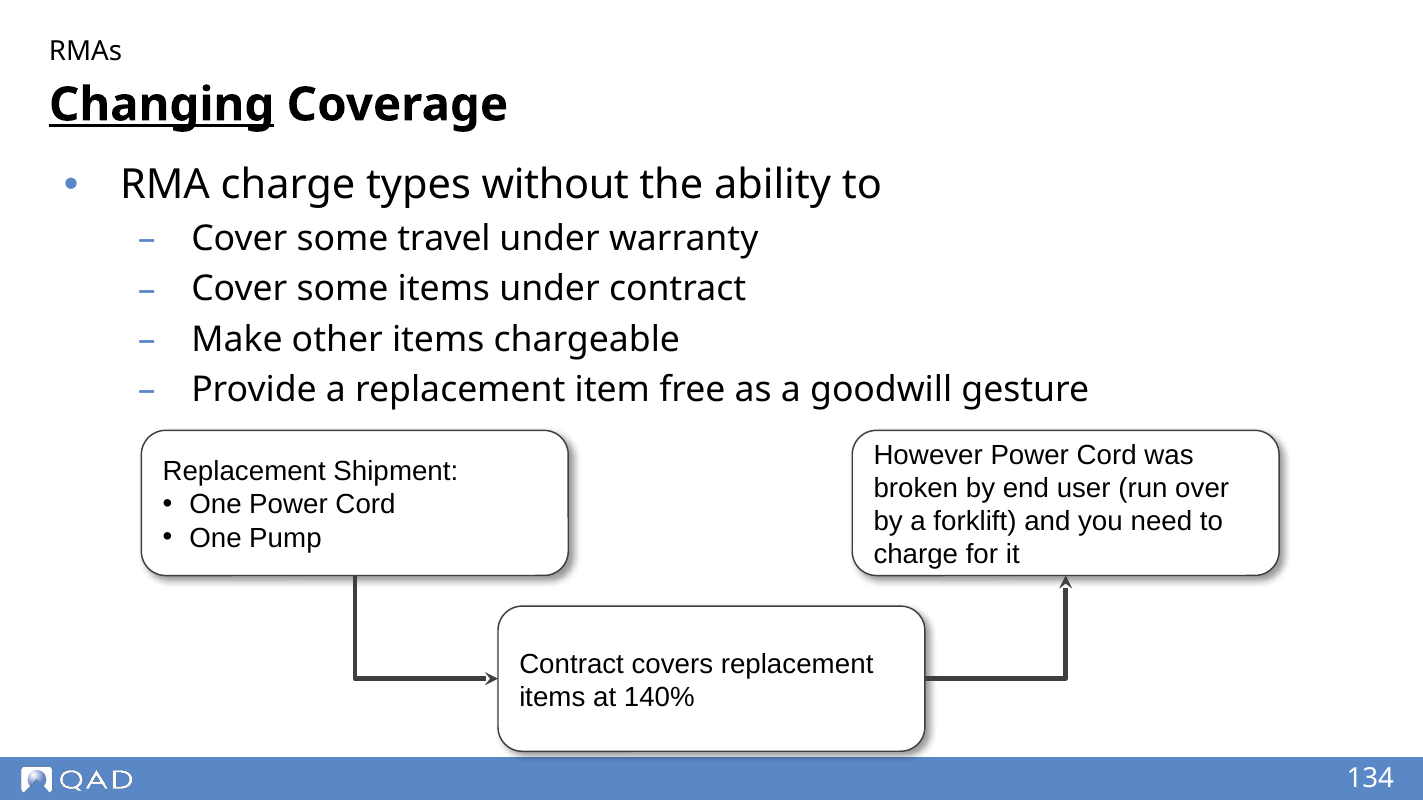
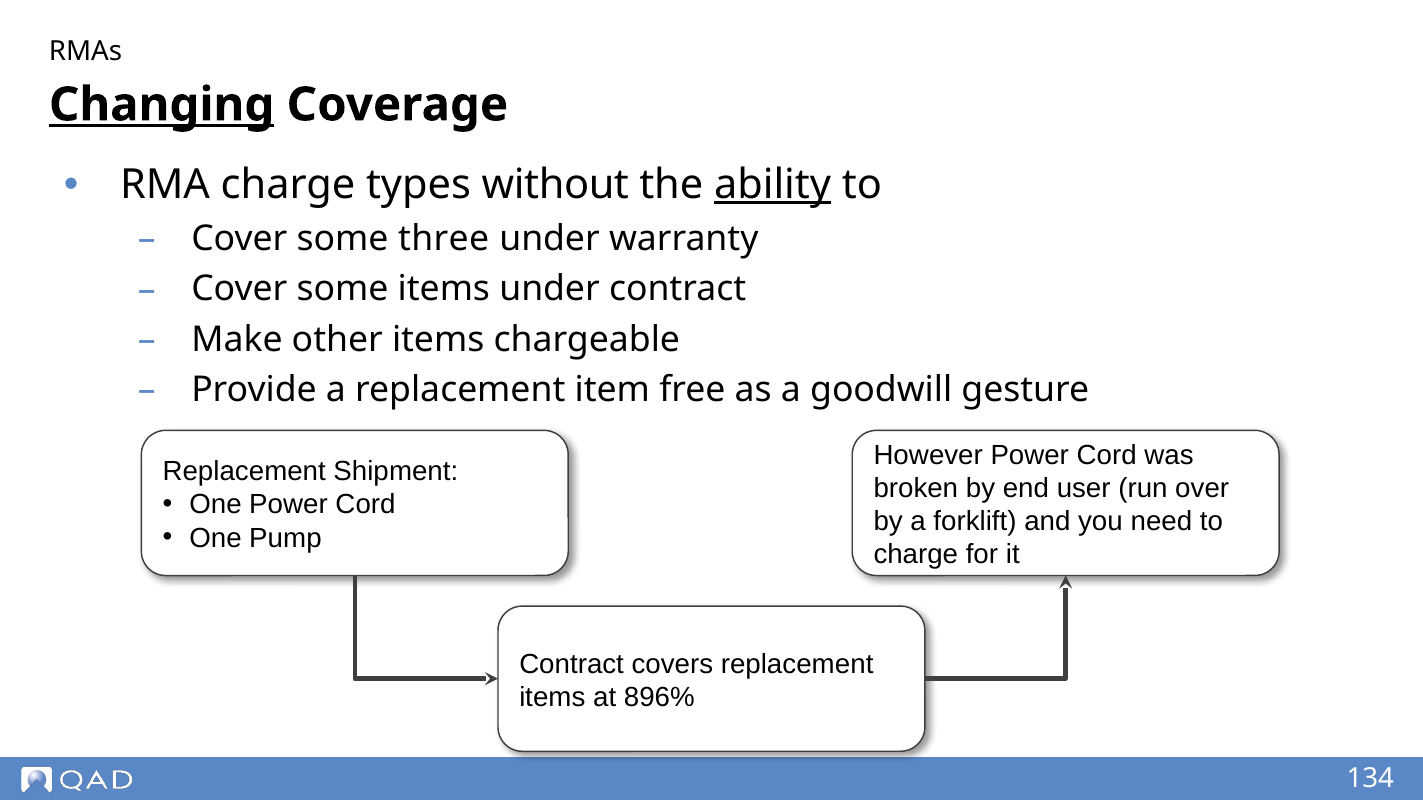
ability underline: none -> present
travel: travel -> three
140%: 140% -> 896%
